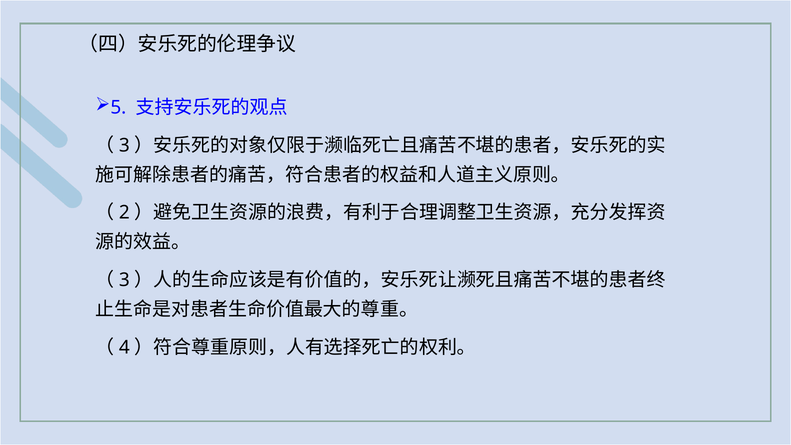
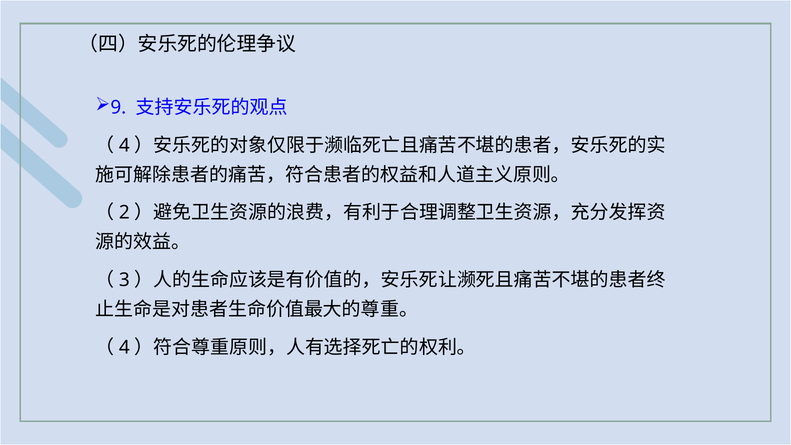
5: 5 -> 9
3 at (124, 145): 3 -> 4
